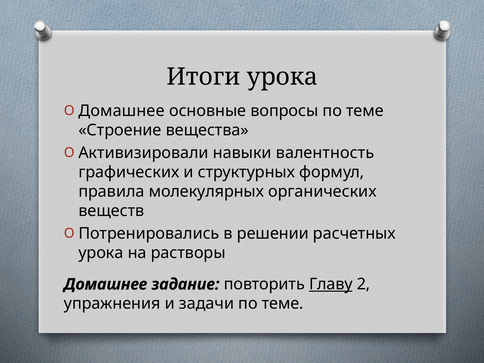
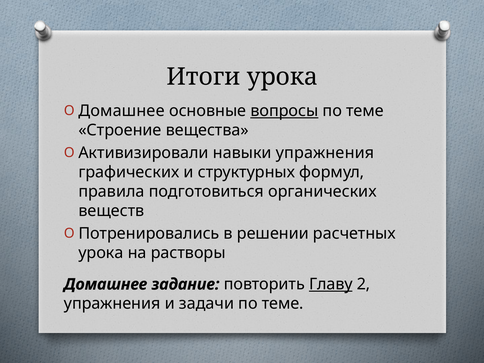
вопросы underline: none -> present
навыки валентность: валентность -> упражнения
молекулярных: молекулярных -> подготовиться
